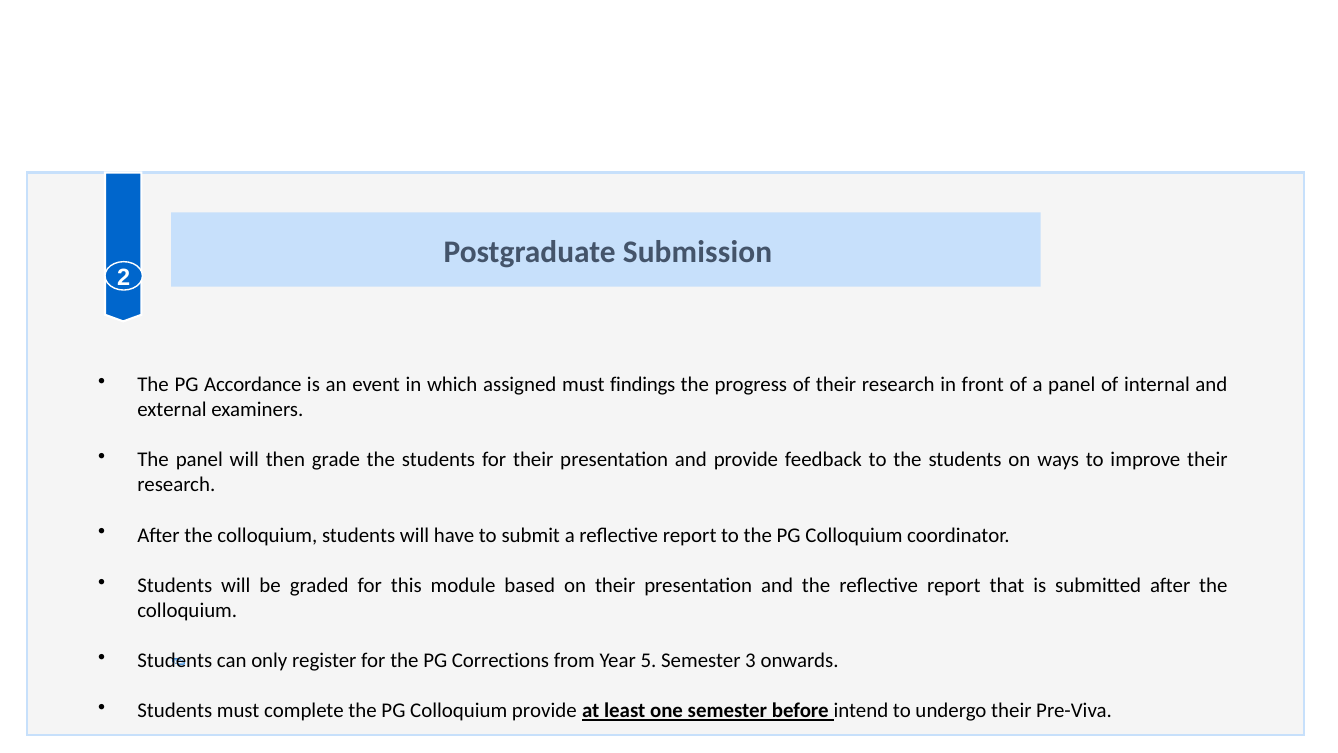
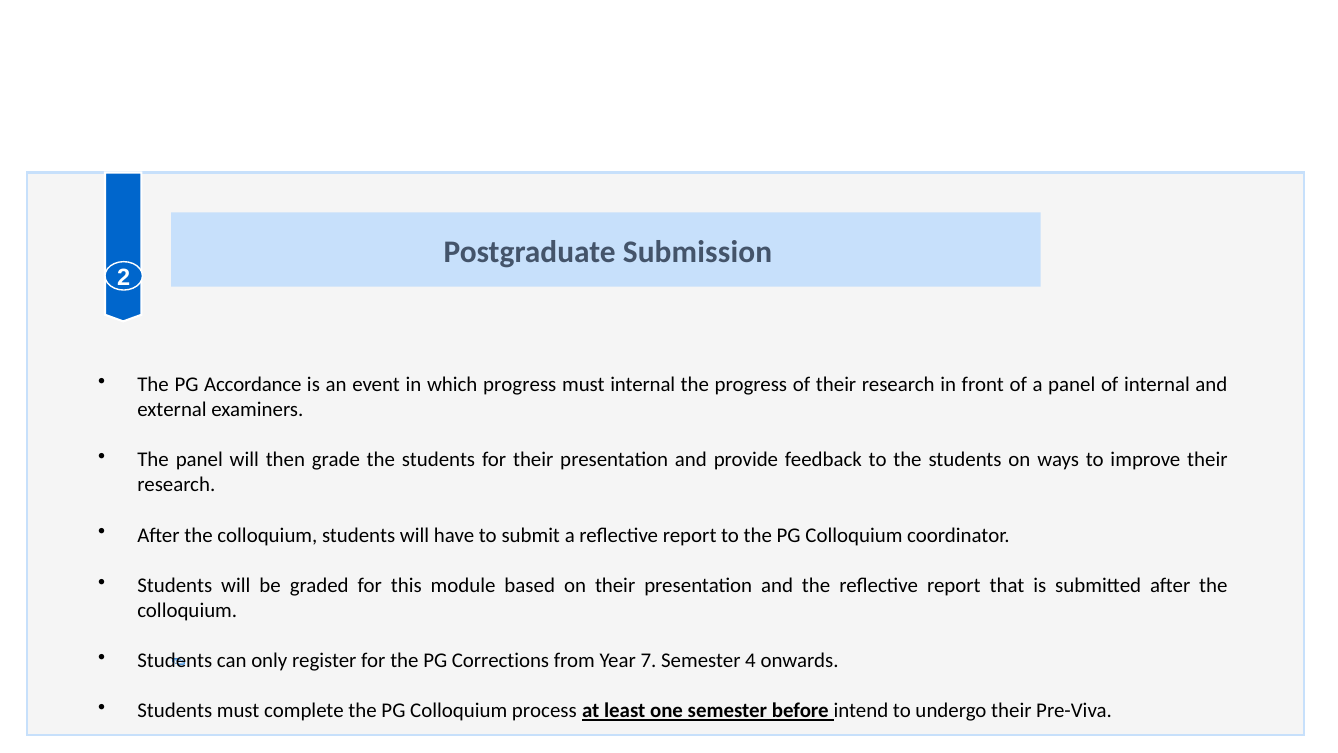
which assigned: assigned -> progress
must findings: findings -> internal
5: 5 -> 7
3: 3 -> 4
Colloquium provide: provide -> process
